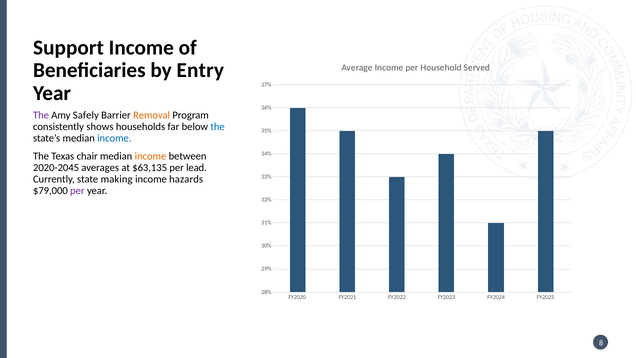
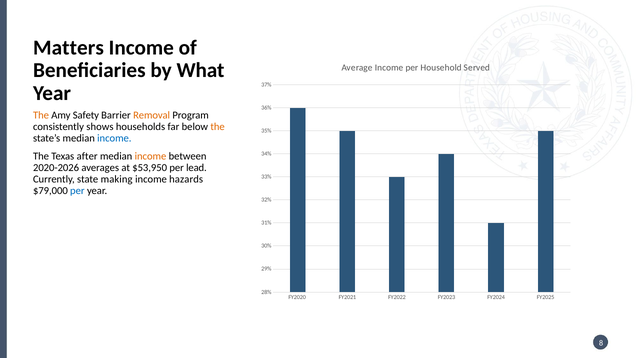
Support: Support -> Matters
Entry: Entry -> What
The at (41, 115) colour: purple -> orange
Safely: Safely -> Safety
the at (218, 127) colour: blue -> orange
chair: chair -> after
2020-2045: 2020-2045 -> 2020-2026
$63,135: $63,135 -> $53,950
per at (77, 190) colour: purple -> blue
